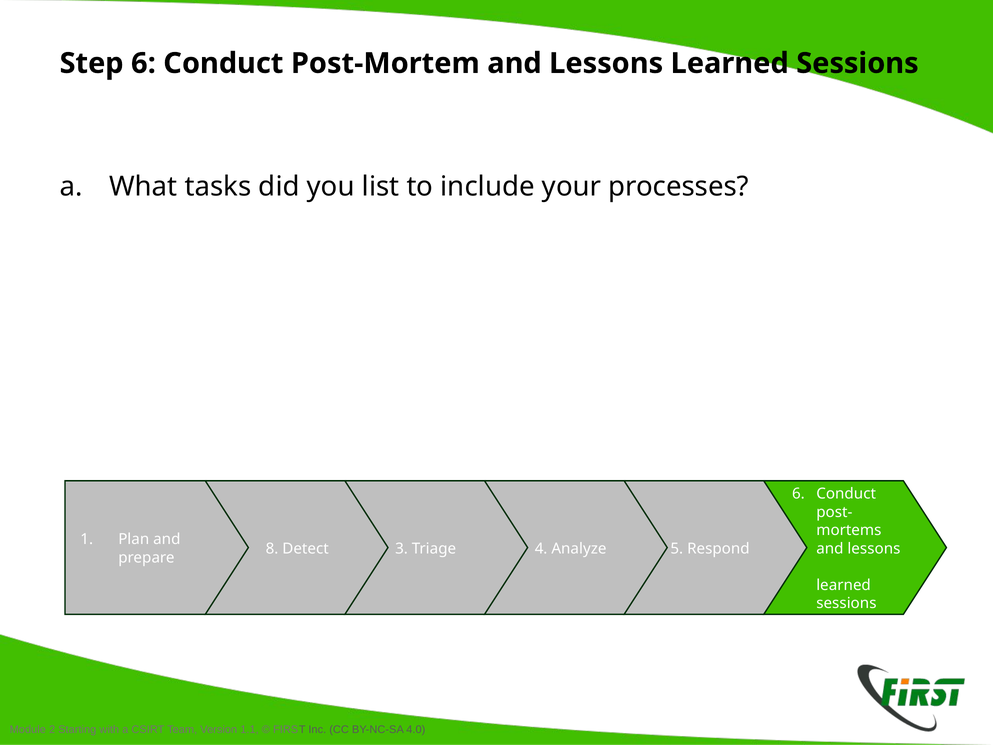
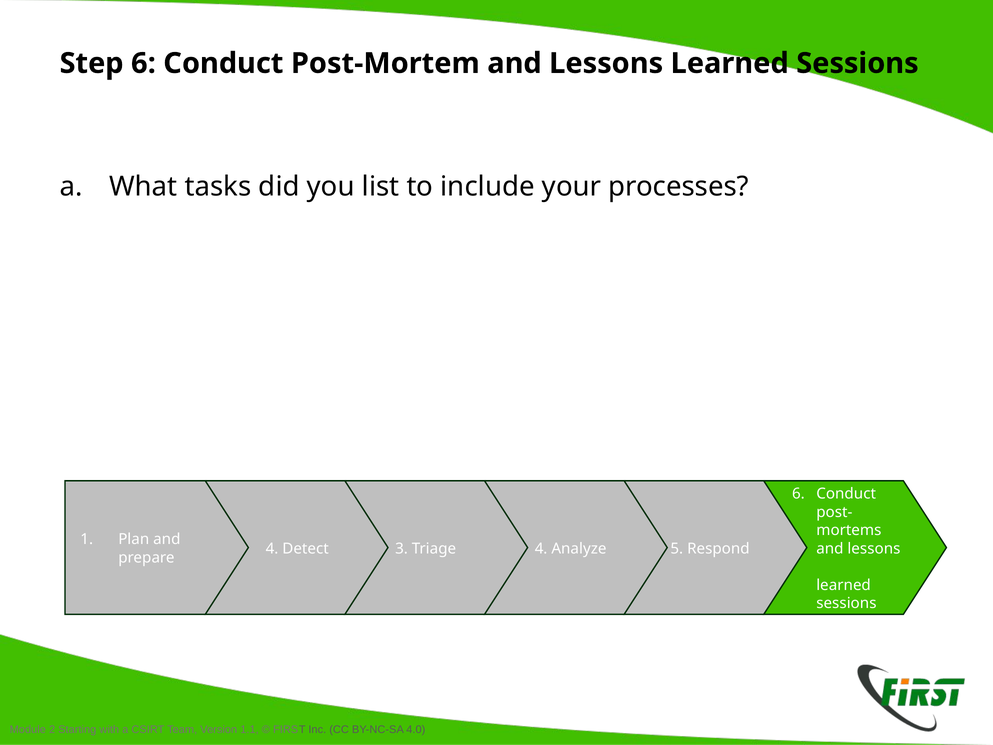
8 at (272, 548): 8 -> 4
